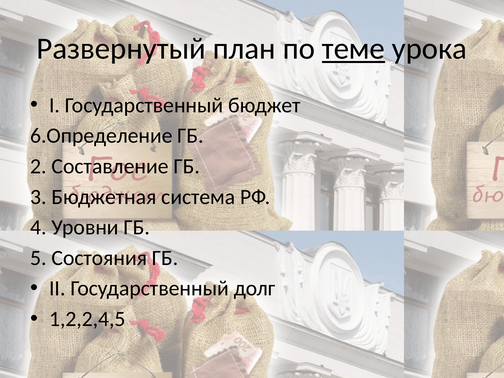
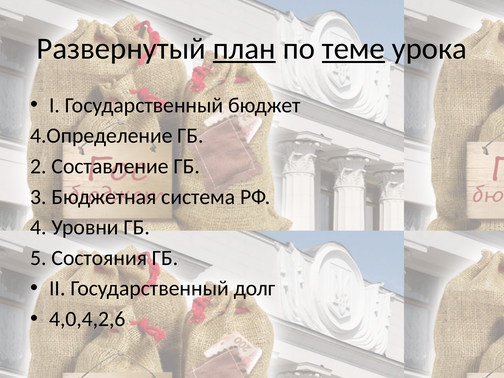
план underline: none -> present
6.Определение: 6.Определение -> 4.Определение
1,2,2,4,5: 1,2,2,4,5 -> 4,0,4,2,6
